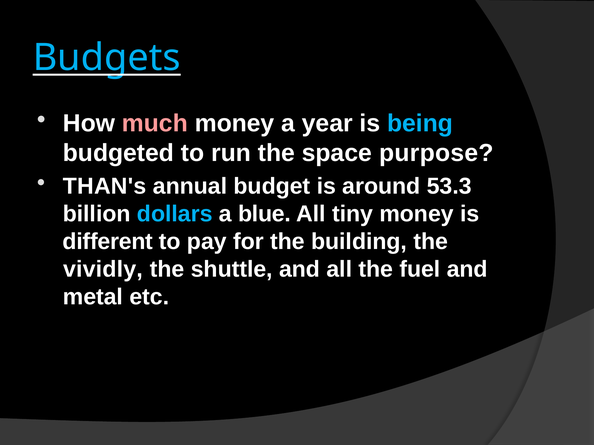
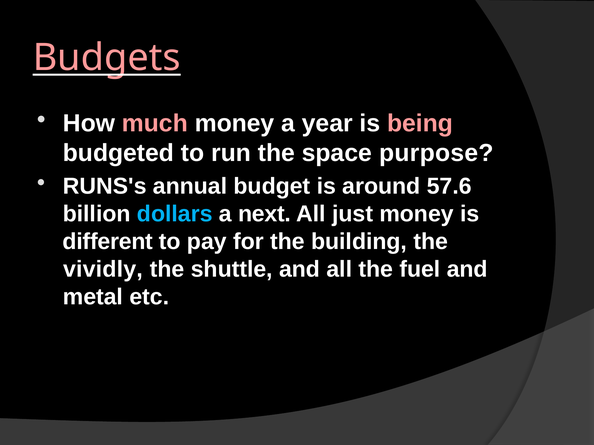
Budgets colour: light blue -> pink
being colour: light blue -> pink
THAN's: THAN's -> RUNS's
53.3: 53.3 -> 57.6
blue: blue -> next
tiny: tiny -> just
